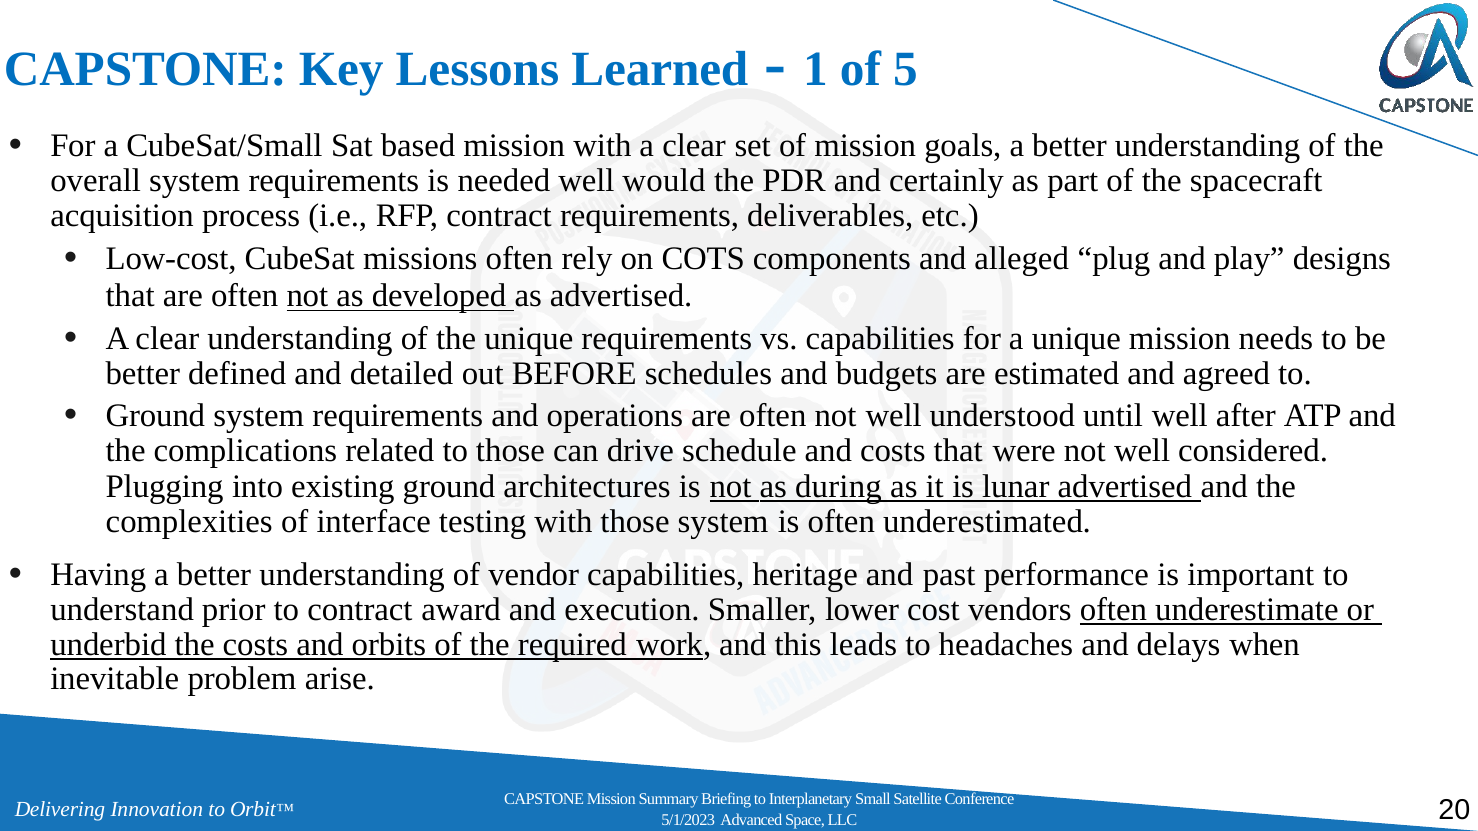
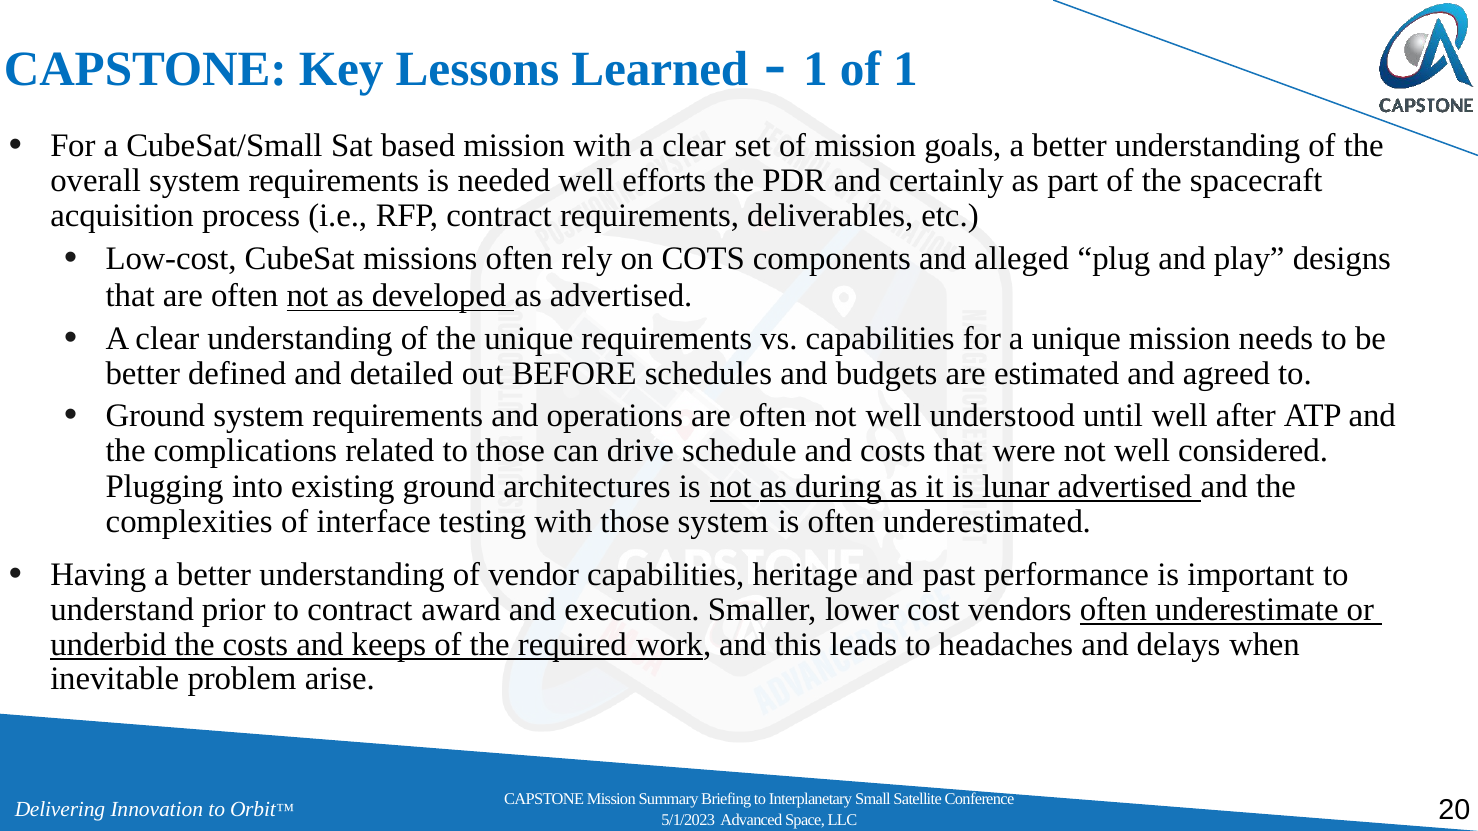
of 5: 5 -> 1
would: would -> efforts
orbits: orbits -> keeps
